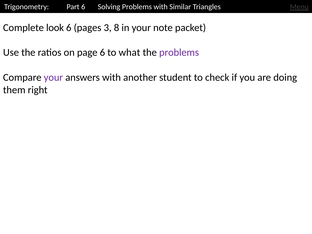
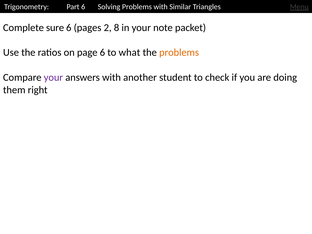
look: look -> sure
3: 3 -> 2
problems at (179, 53) colour: purple -> orange
